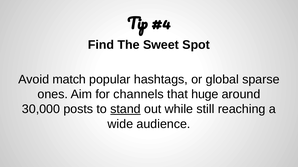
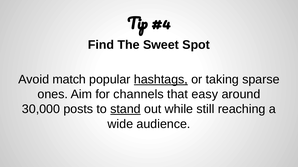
hashtags underline: none -> present
global: global -> taking
huge: huge -> easy
